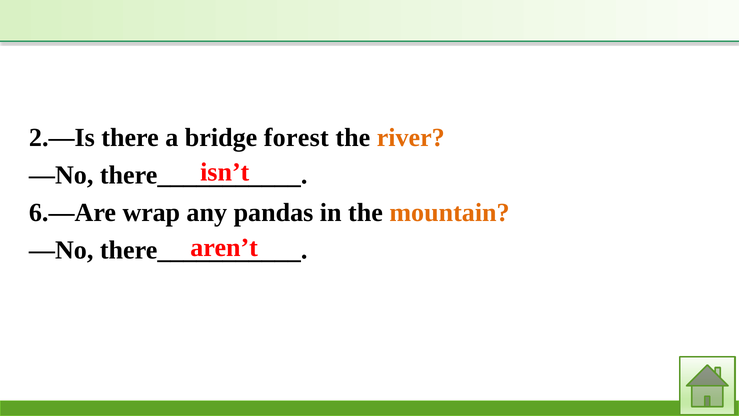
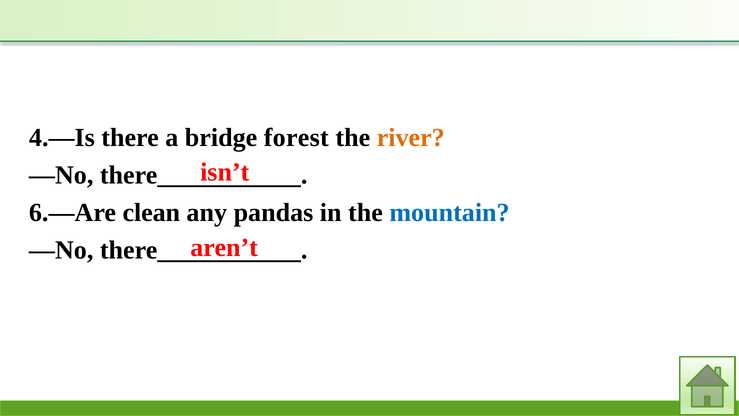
2.—Is: 2.—Is -> 4.—Is
wrap: wrap -> clean
mountain colour: orange -> blue
